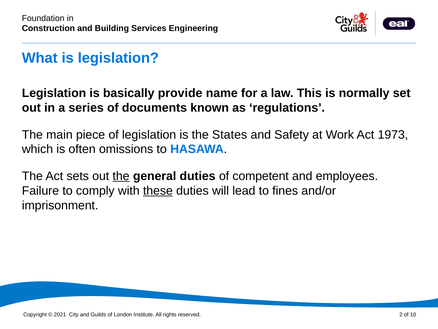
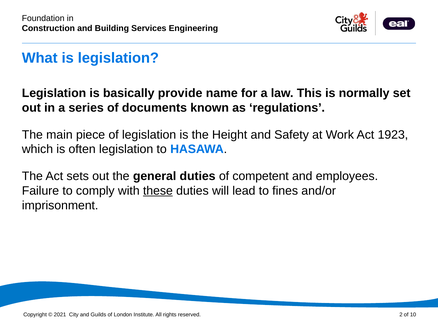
States: States -> Height
1973: 1973 -> 1923
often omissions: omissions -> legislation
the at (121, 176) underline: present -> none
